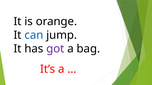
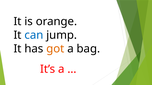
got colour: purple -> orange
